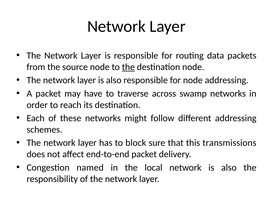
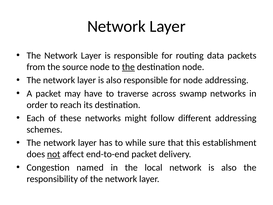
block: block -> while
transmissions: transmissions -> establishment
not underline: none -> present
